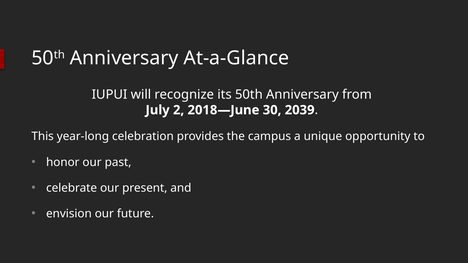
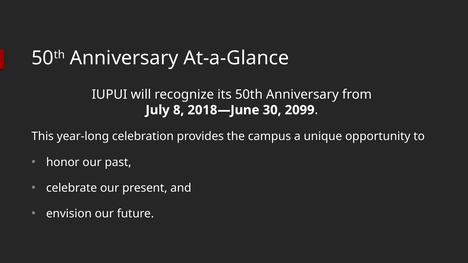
2: 2 -> 8
2039: 2039 -> 2099
